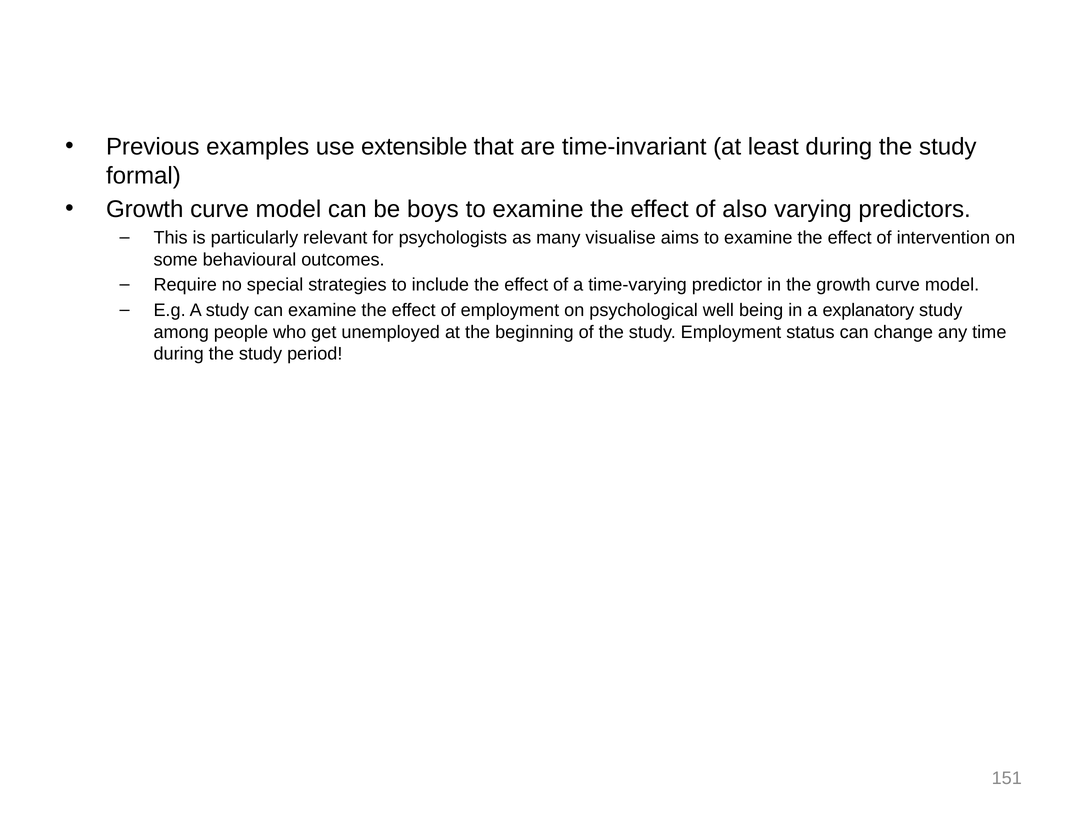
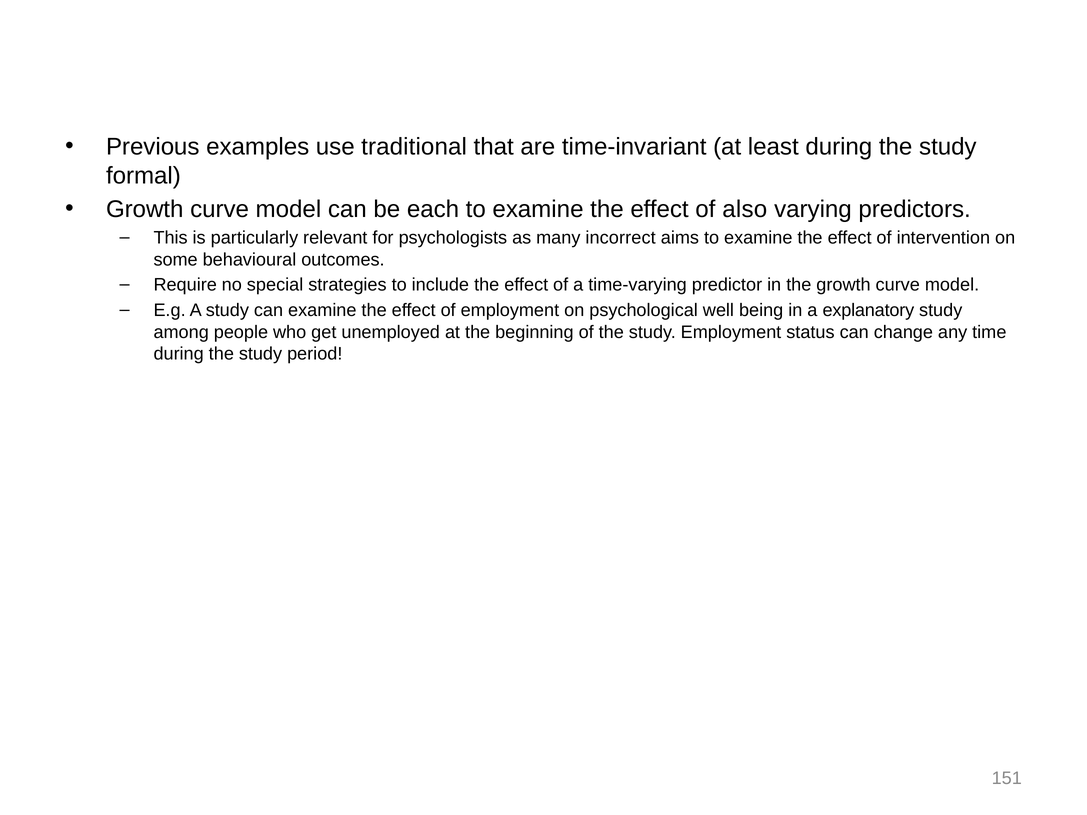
extensible: extensible -> traditional
boys: boys -> each
visualise: visualise -> incorrect
